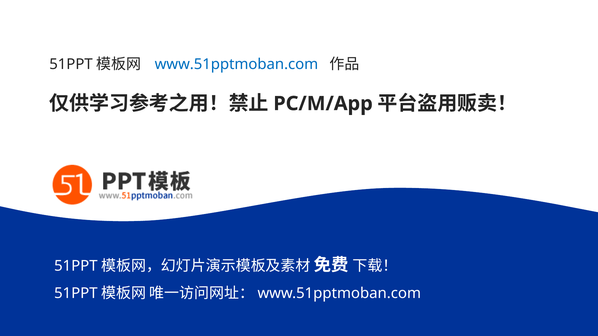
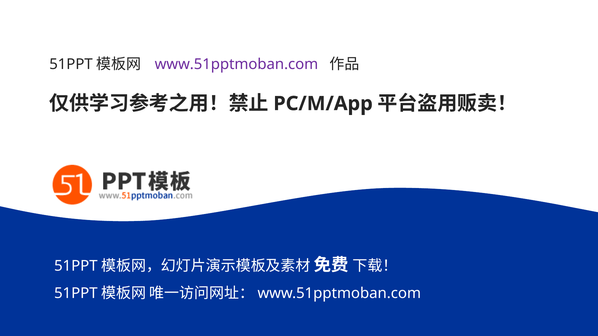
www.51pptmoban.com colour: blue -> purple
